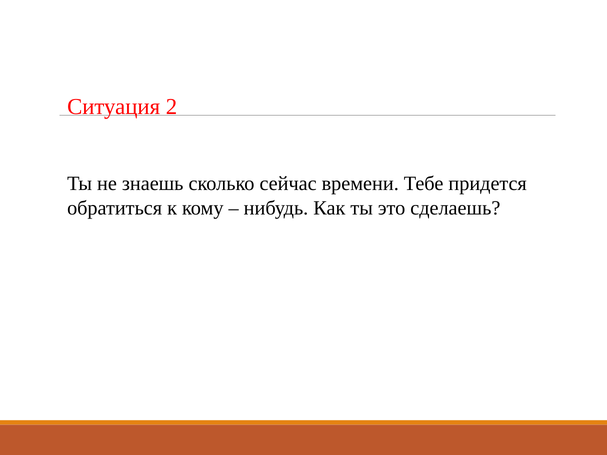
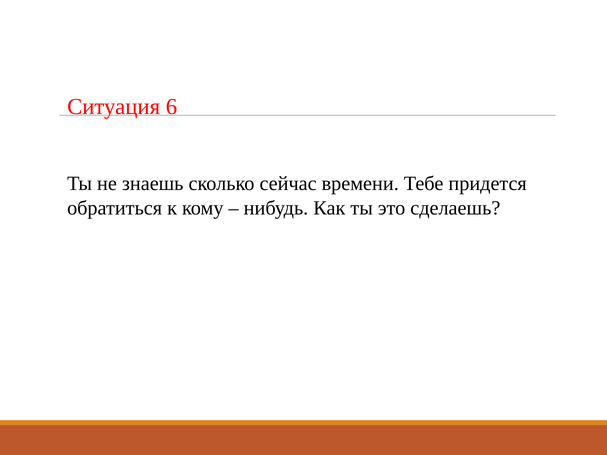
2: 2 -> 6
